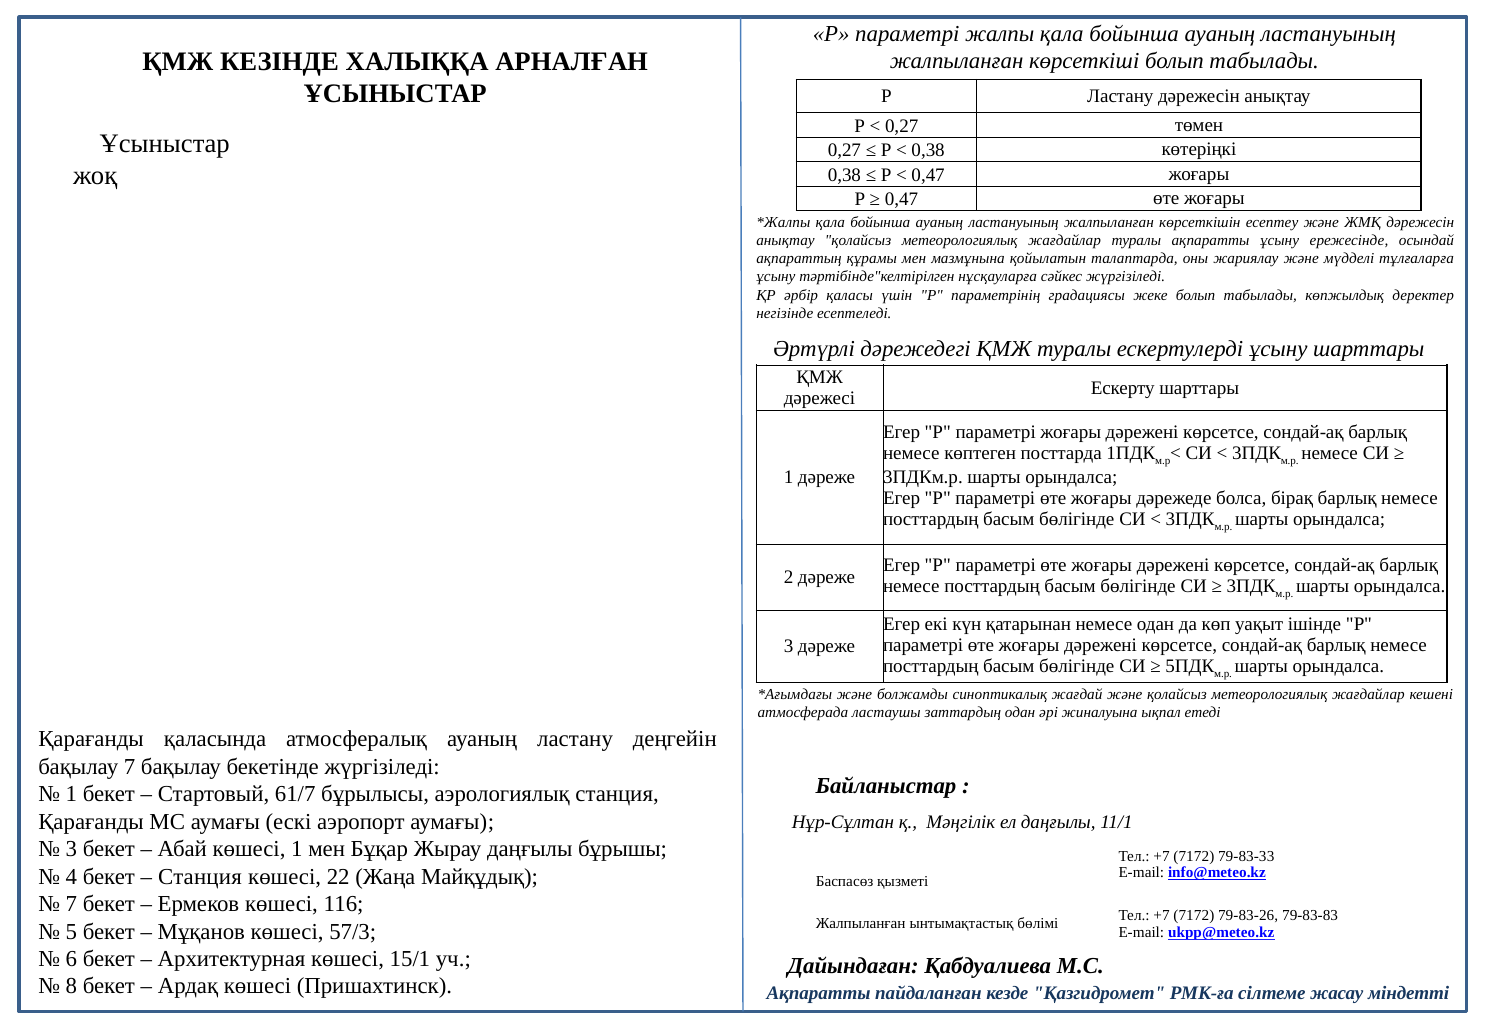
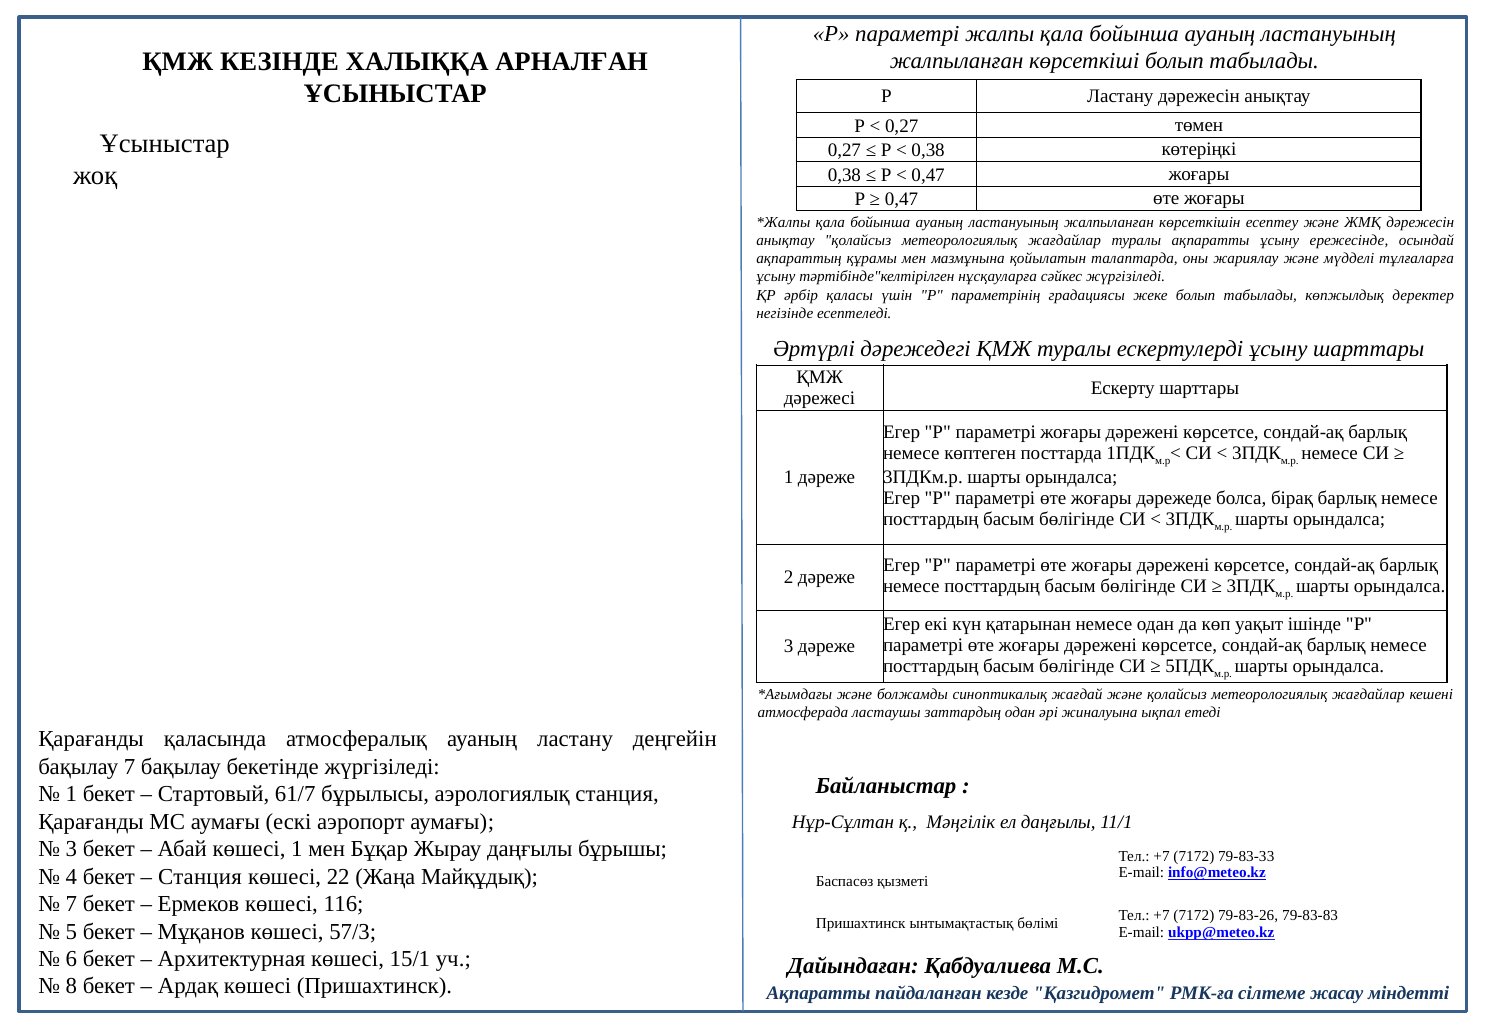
Жалпыланған at (861, 924): Жалпыланған -> Пришахтинск
